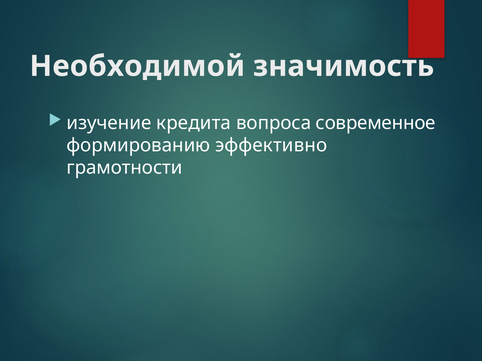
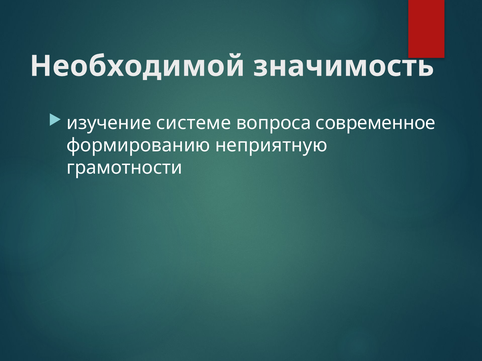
кредита: кредита -> системе
эффективно: эффективно -> неприятную
